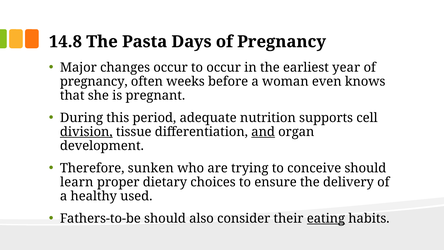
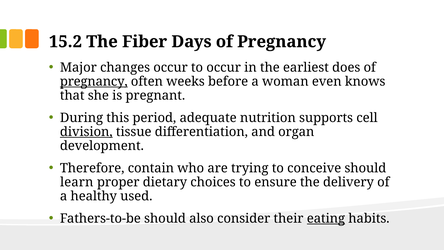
14.8: 14.8 -> 15.2
Pasta: Pasta -> Fiber
year: year -> does
pregnancy at (94, 81) underline: none -> present
and underline: present -> none
sunken: sunken -> contain
